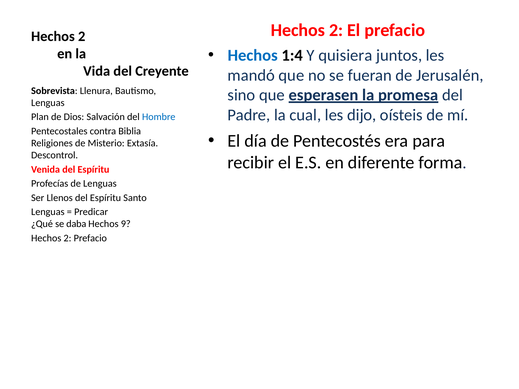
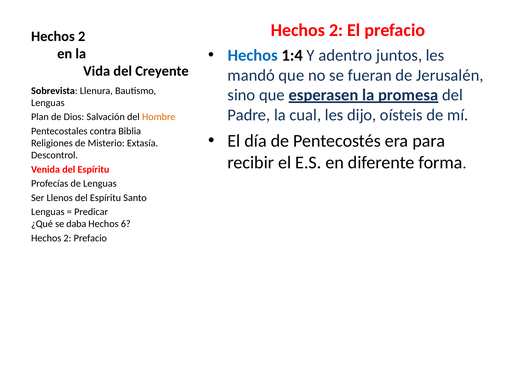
quisiera: quisiera -> adentro
Hombre colour: blue -> orange
9: 9 -> 6
